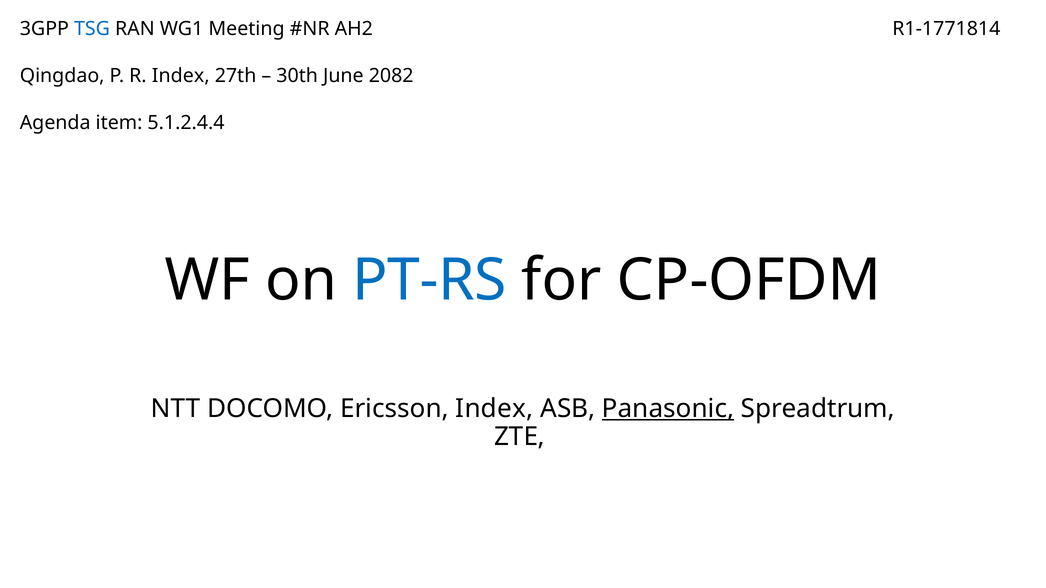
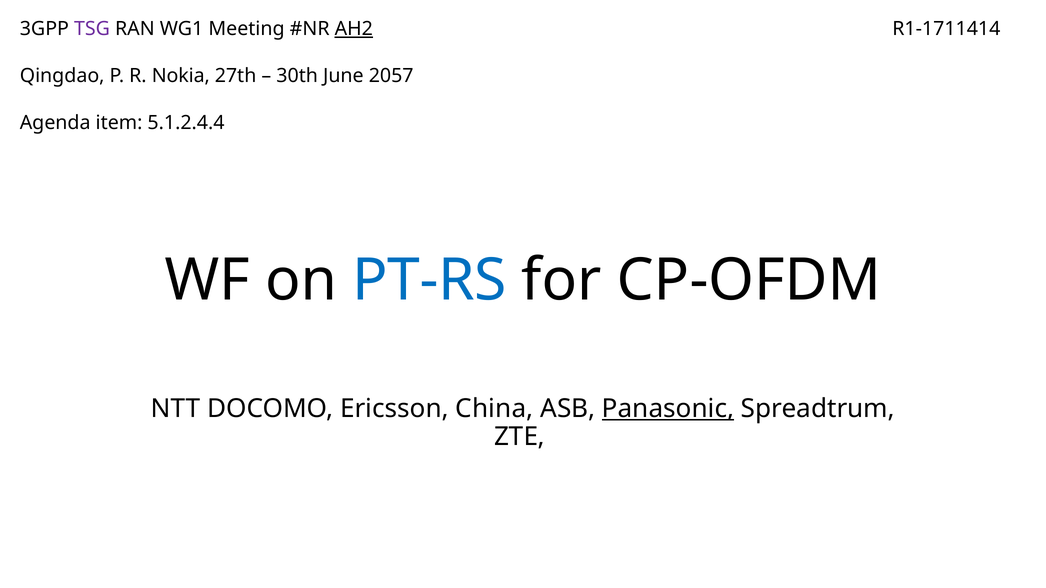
TSG colour: blue -> purple
AH2 underline: none -> present
R1-1771814: R1-1771814 -> R1-1711414
R Index: Index -> Nokia
2082: 2082 -> 2057
Ericsson Index: Index -> China
